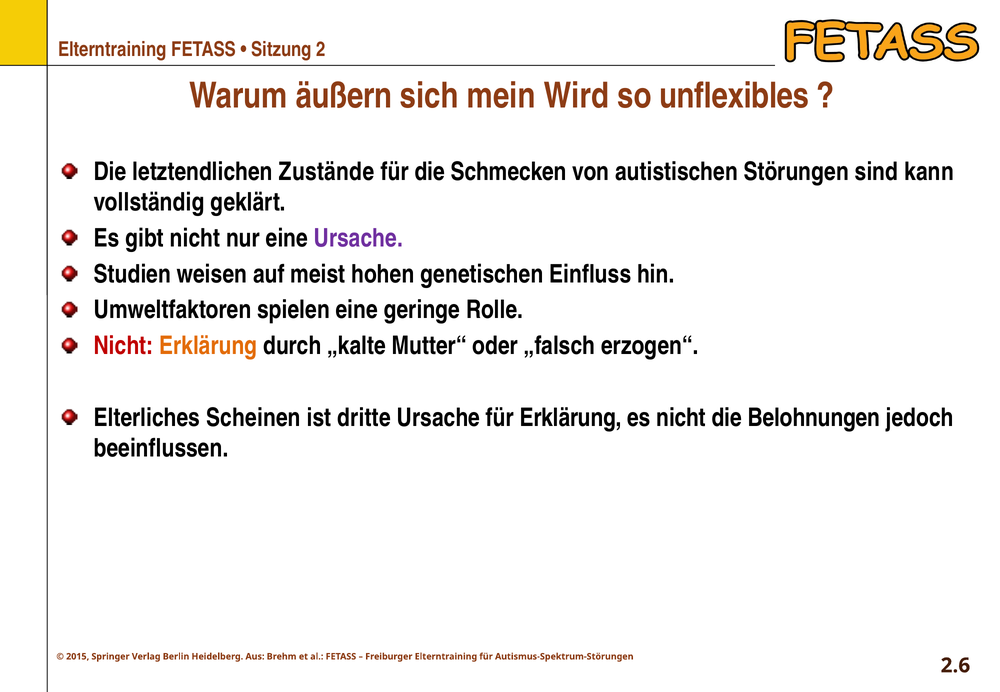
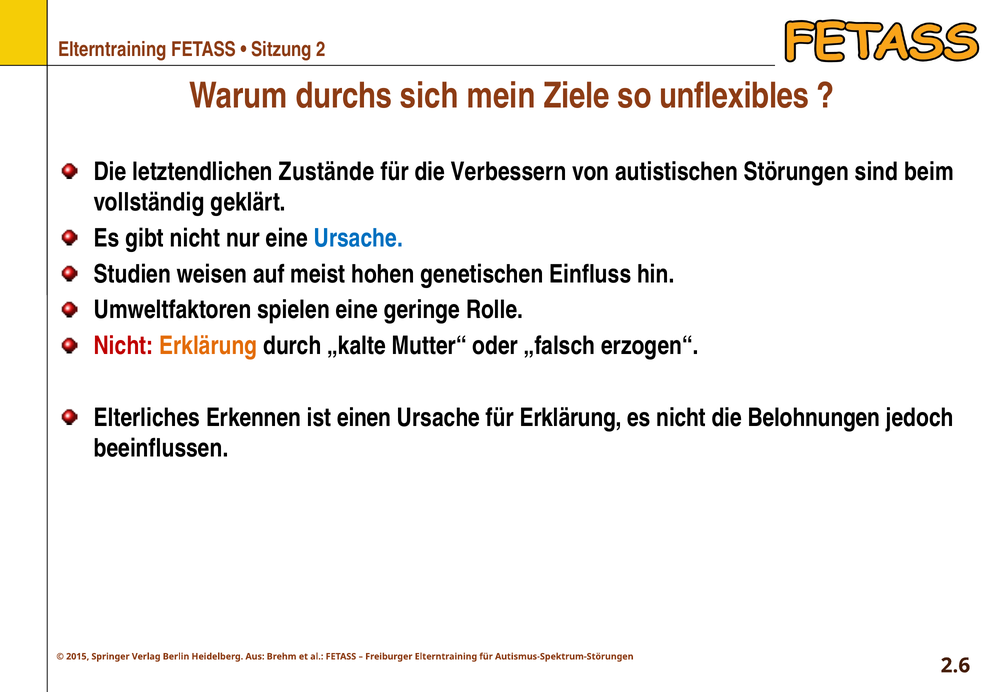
äußern: äußern -> durchs
Wird: Wird -> Ziele
Schmecken: Schmecken -> Verbessern
kann: kann -> beim
Ursache at (358, 238) colour: purple -> blue
Scheinen: Scheinen -> Erkennen
dritte: dritte -> einen
